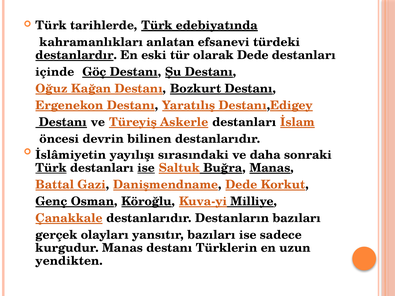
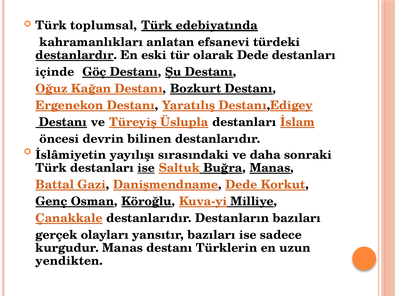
tarihlerde: tarihlerde -> toplumsal
Askerle: Askerle -> Üslupla
Türk at (51, 168) underline: present -> none
